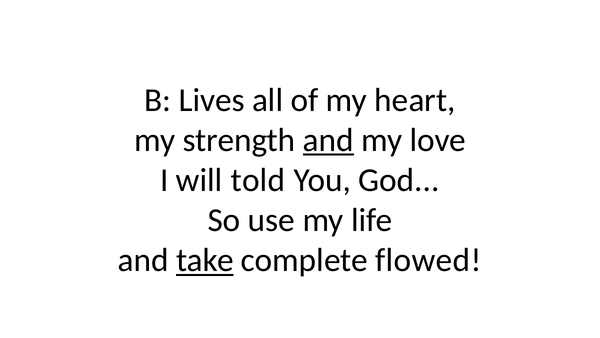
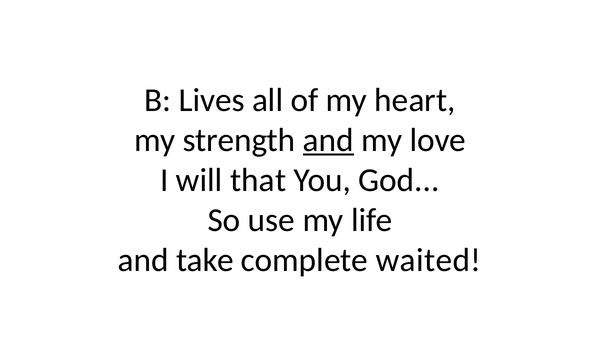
told: told -> that
take underline: present -> none
flowed: flowed -> waited
